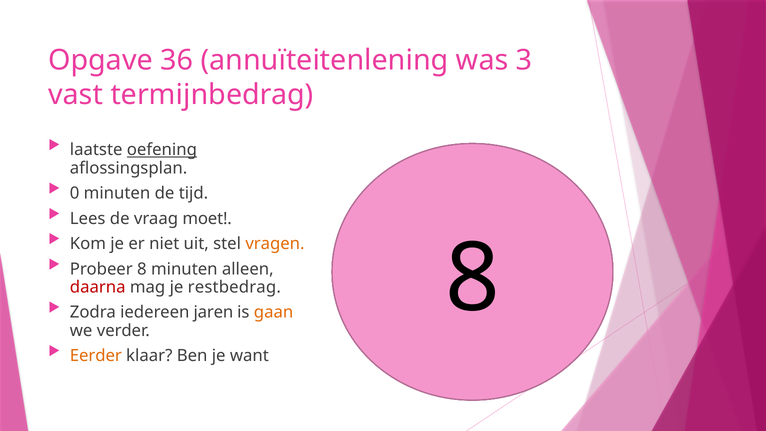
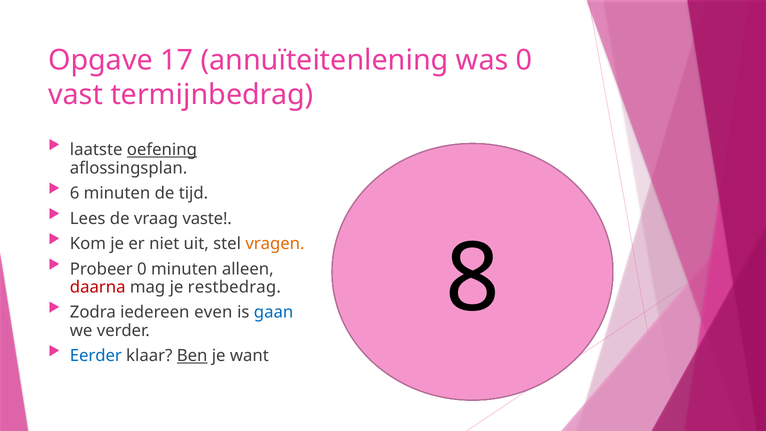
36: 36 -> 17
was 3: 3 -> 0
0: 0 -> 6
moet: moet -> vaste
Probeer 8: 8 -> 0
jaren: jaren -> even
gaan colour: orange -> blue
Eerder colour: orange -> blue
Ben underline: none -> present
